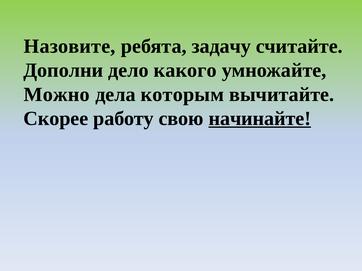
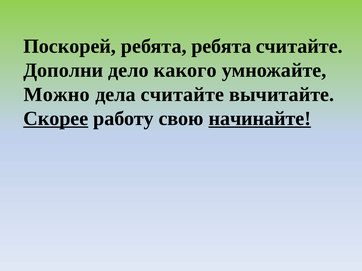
Назовите: Назовите -> Поскорей
ребята задачу: задачу -> ребята
дела которым: которым -> считайте
Скорее underline: none -> present
